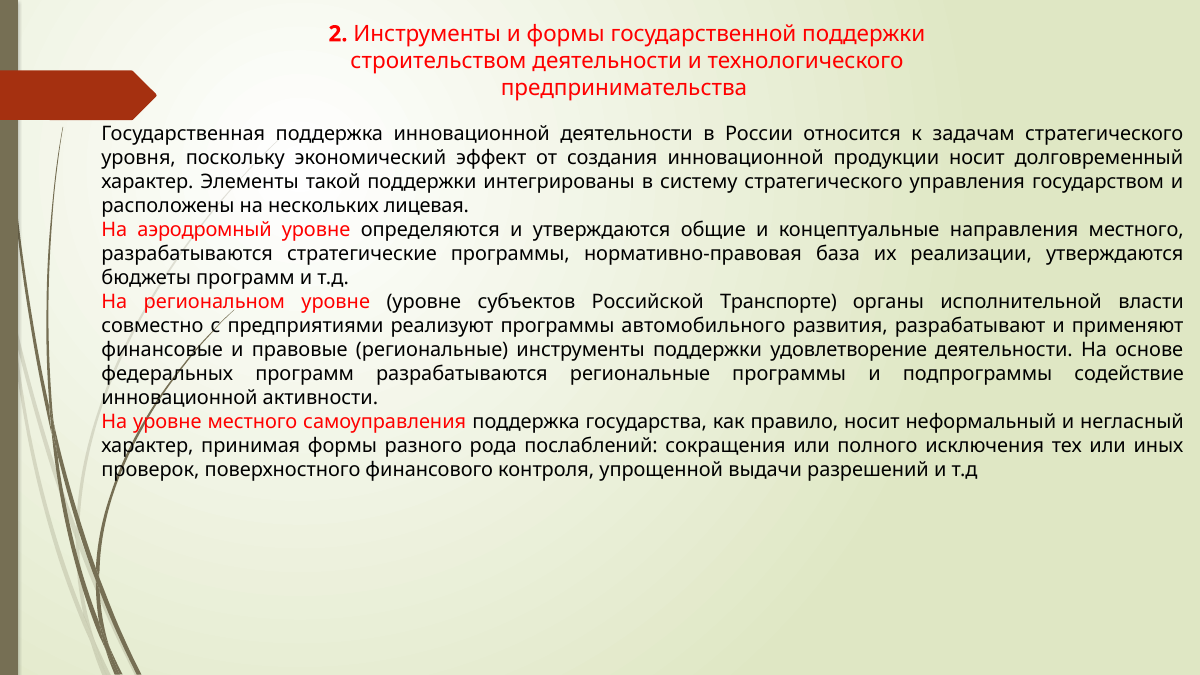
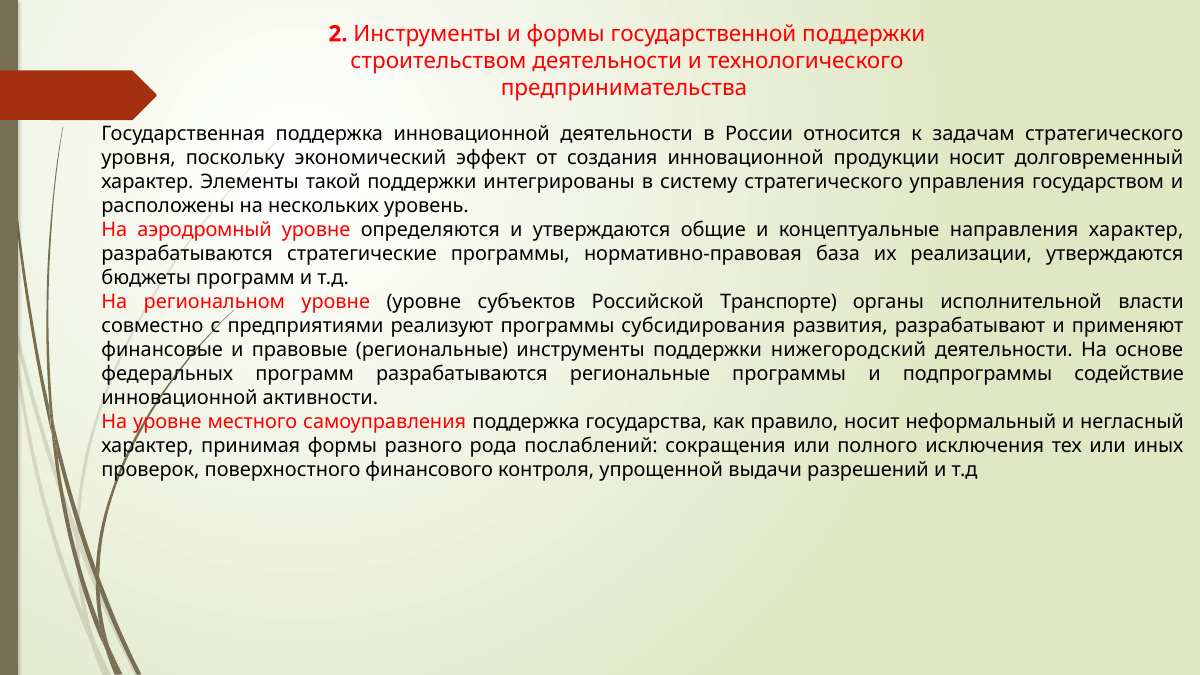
лицевая: лицевая -> уровень
направления местного: местного -> характер
автомобильного: автомобильного -> субсидирования
удовлетворение: удовлетворение -> нижегородский
